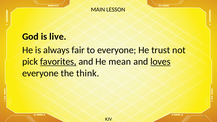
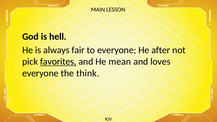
live: live -> hell
trust: trust -> after
loves underline: present -> none
